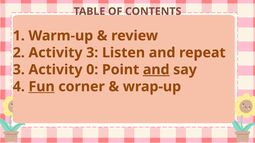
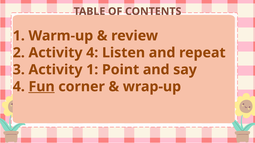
Activity 3: 3 -> 4
Activity 0: 0 -> 1
and at (156, 70) underline: present -> none
